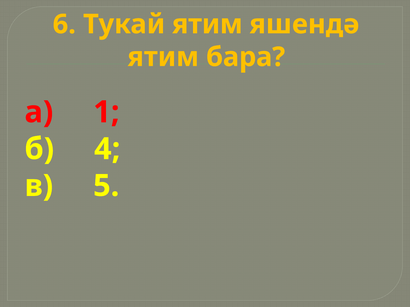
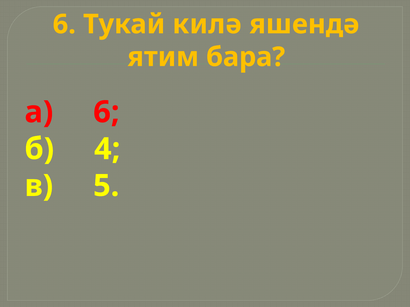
Тукай ятим: ятим -> килә
а 1: 1 -> 6
